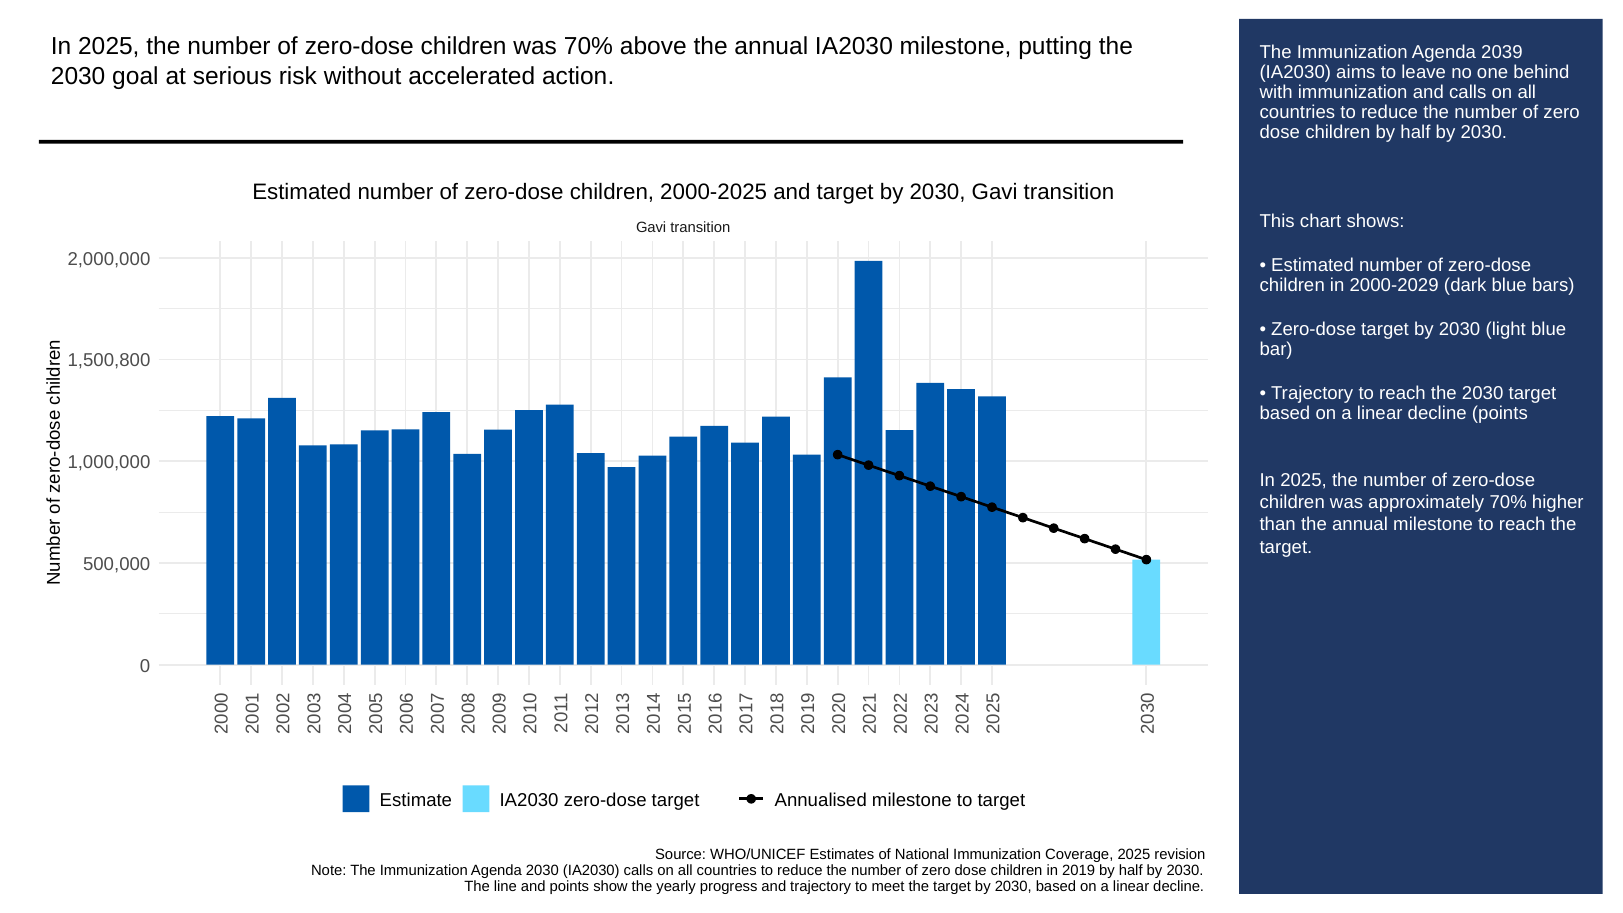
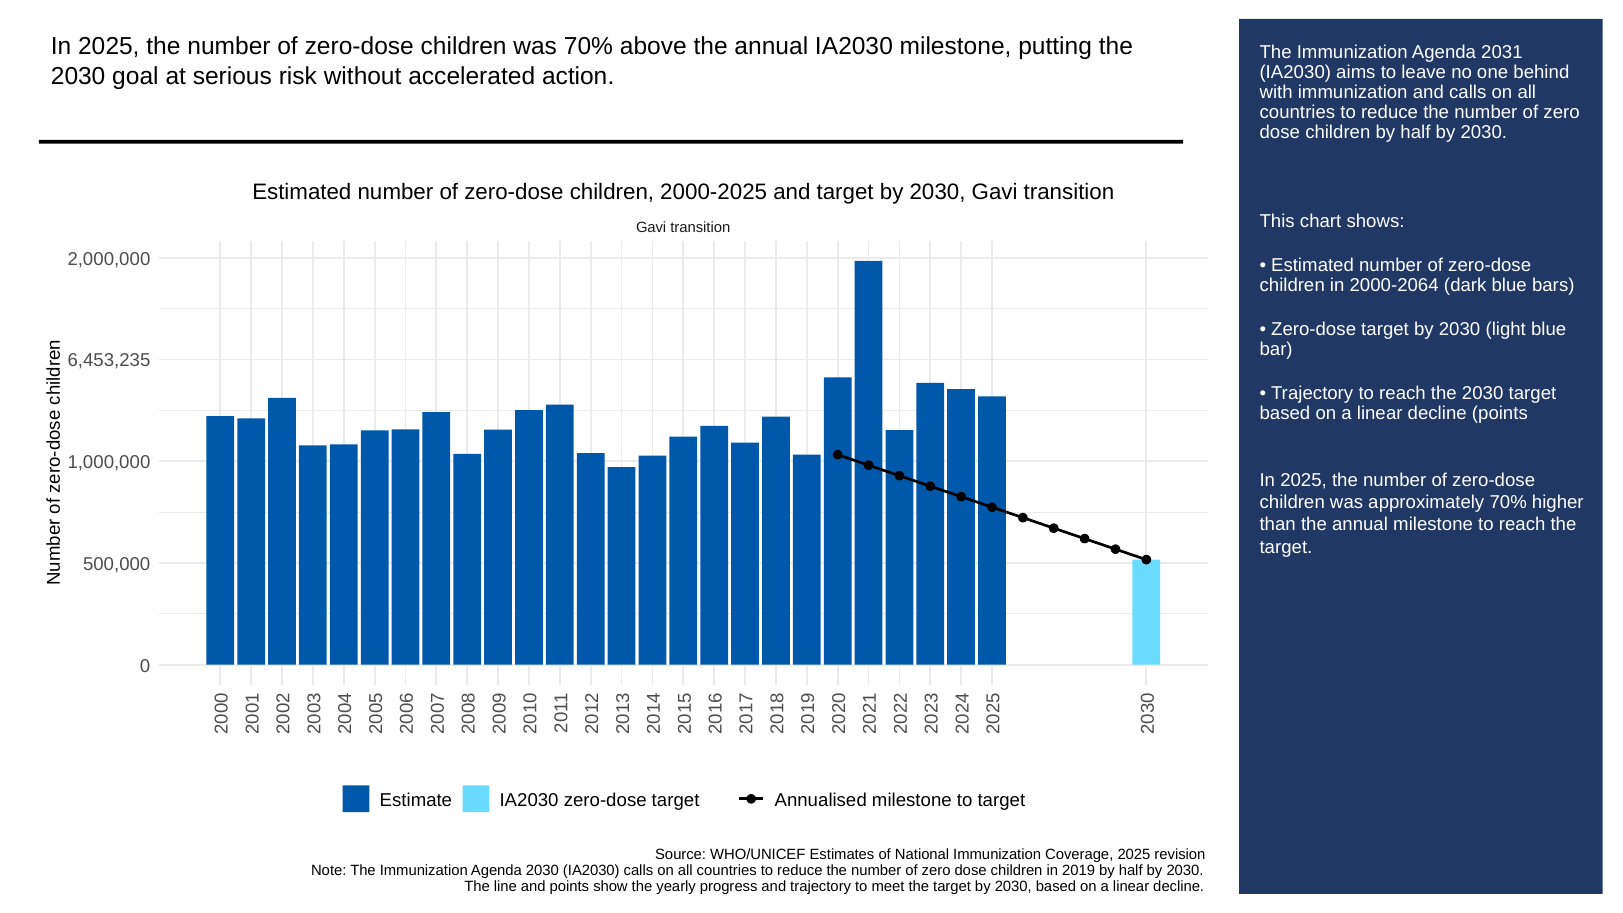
2039: 2039 -> 2031
2000-2029: 2000-2029 -> 2000-2064
1,500,800: 1,500,800 -> 6,453,235
